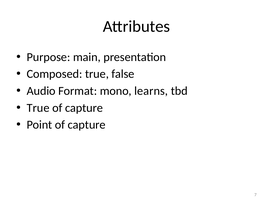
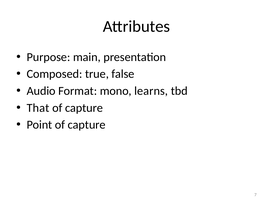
True at (38, 108): True -> That
